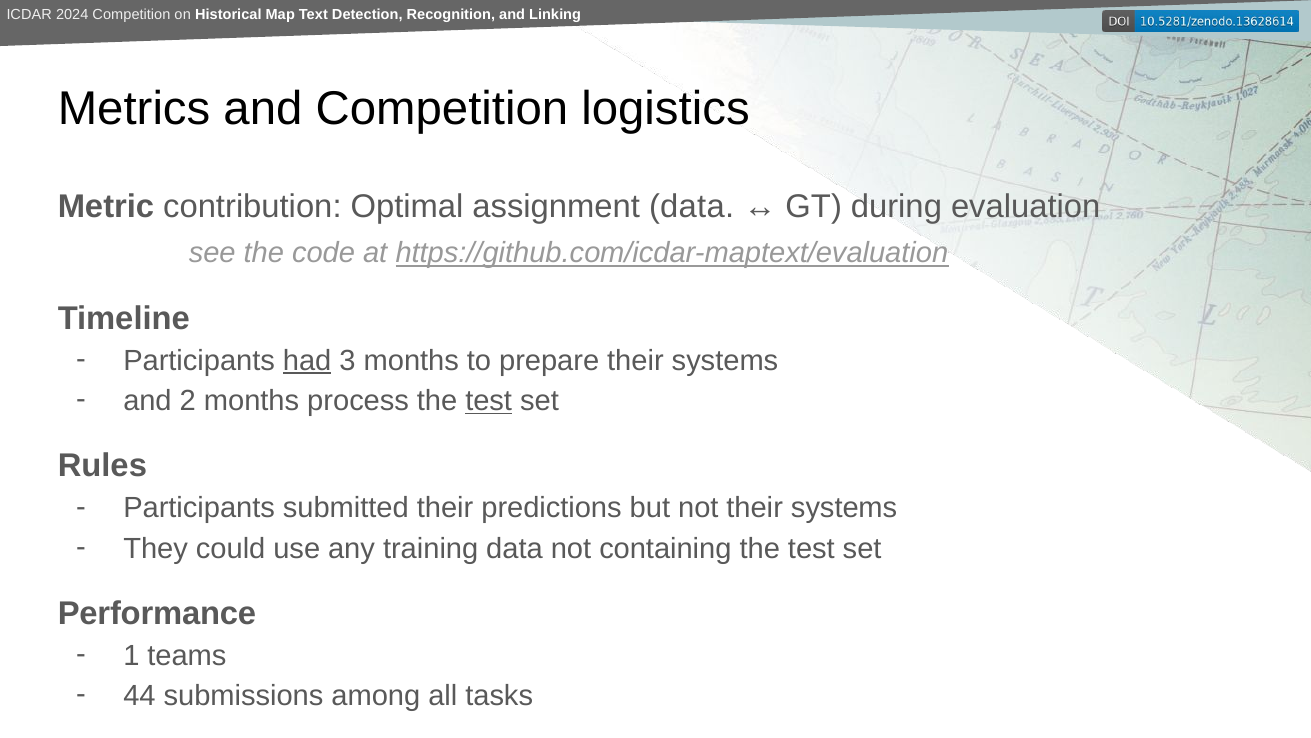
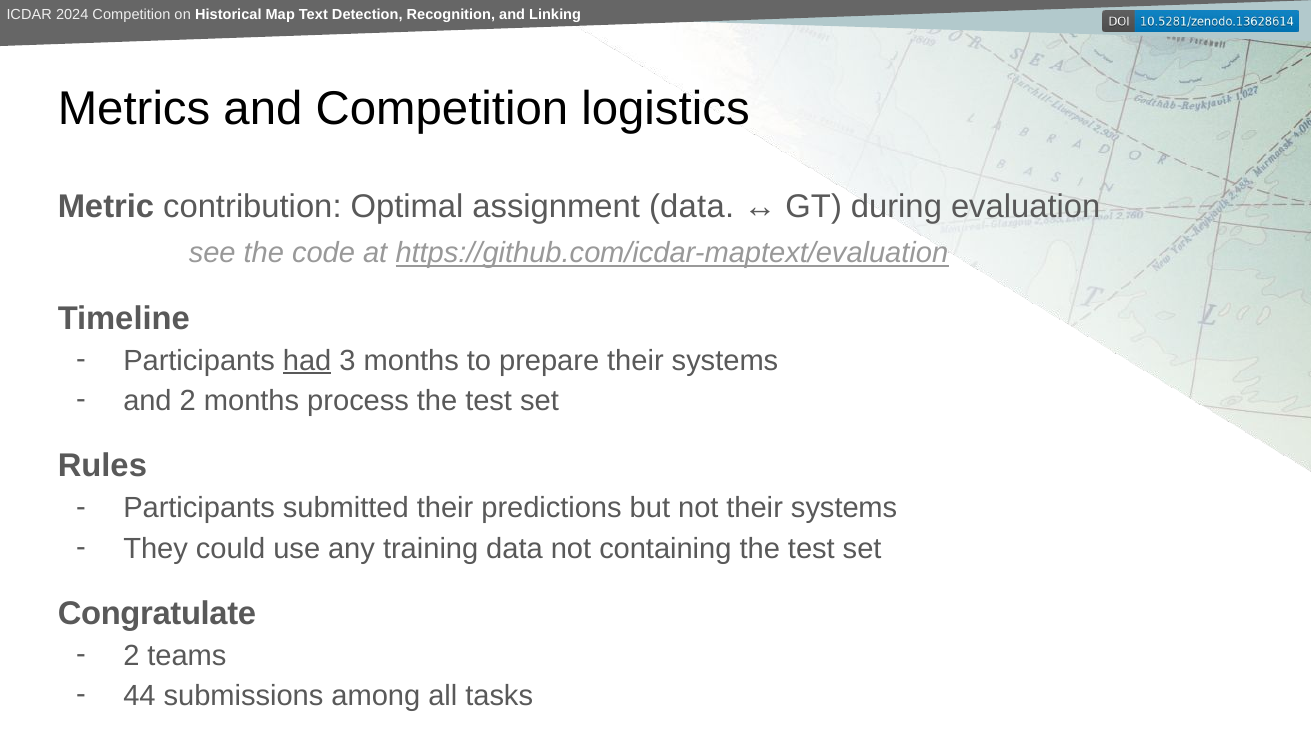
test at (489, 401) underline: present -> none
Performance: Performance -> Congratulate
1 at (131, 655): 1 -> 2
